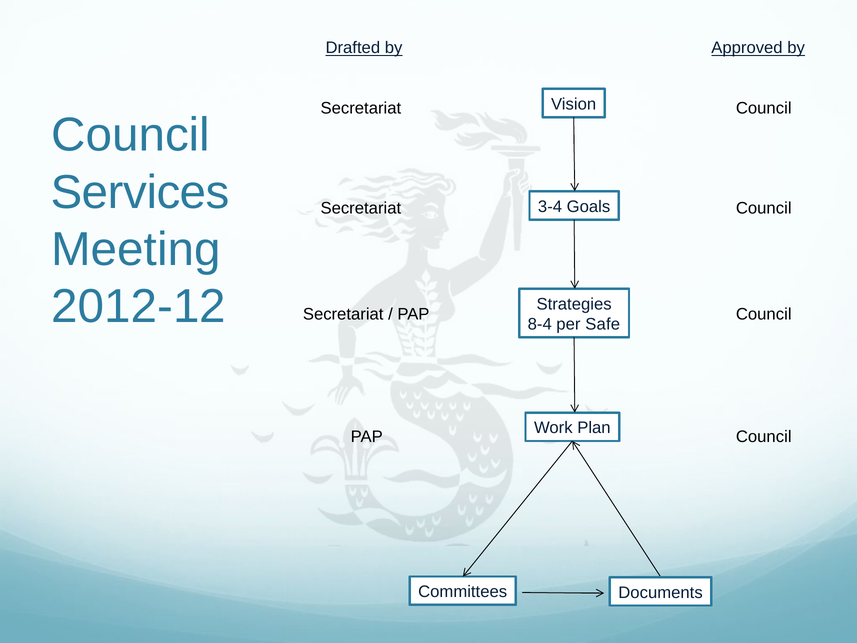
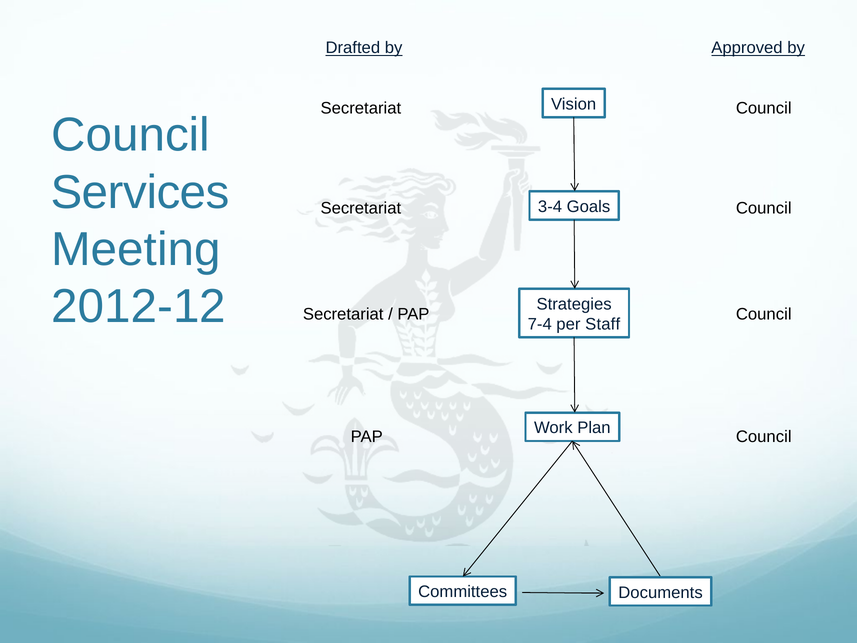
8-4: 8-4 -> 7-4
Safe: Safe -> Staff
